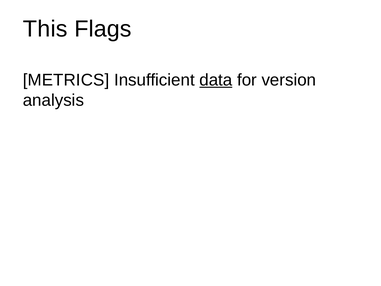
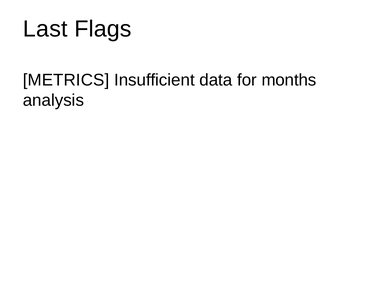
This: This -> Last
data underline: present -> none
version: version -> months
